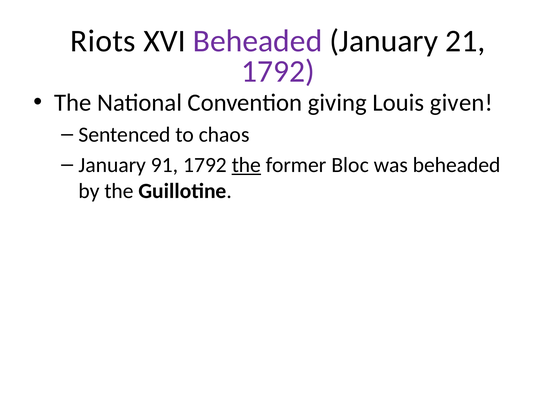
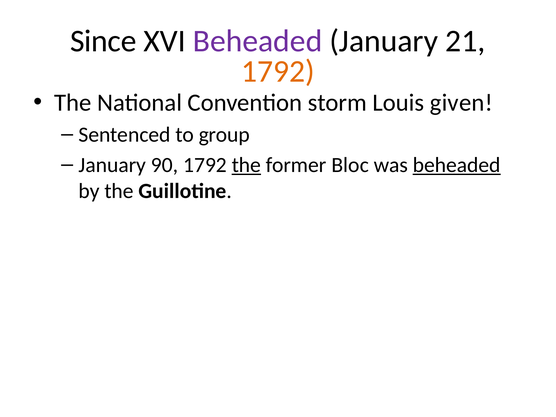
Riots: Riots -> Since
1792 at (278, 71) colour: purple -> orange
giving: giving -> storm
chaos: chaos -> group
91: 91 -> 90
beheaded at (457, 165) underline: none -> present
